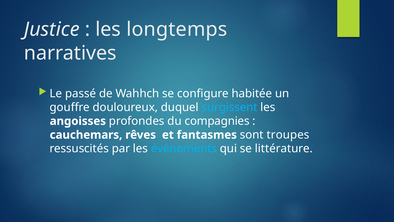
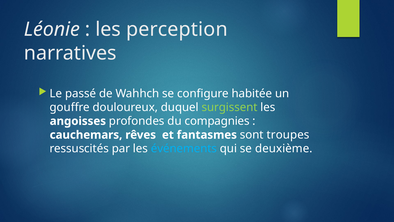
Justice: Justice -> Léonie
longtemps: longtemps -> perception
surgissent colour: light blue -> light green
littérature: littérature -> deuxième
